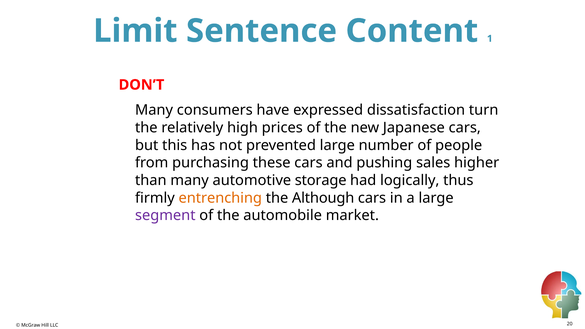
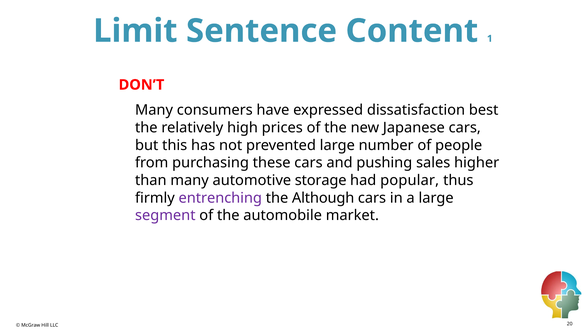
turn: turn -> best
logically: logically -> popular
entrenching colour: orange -> purple
